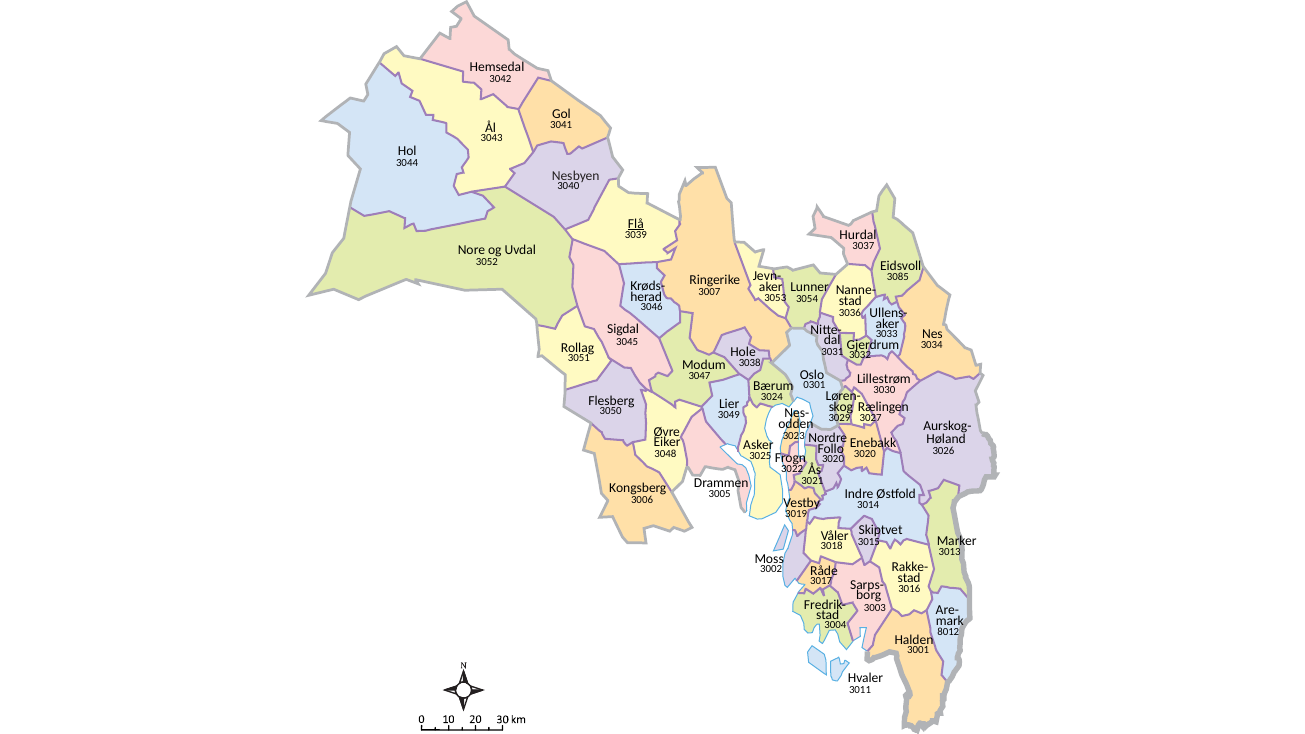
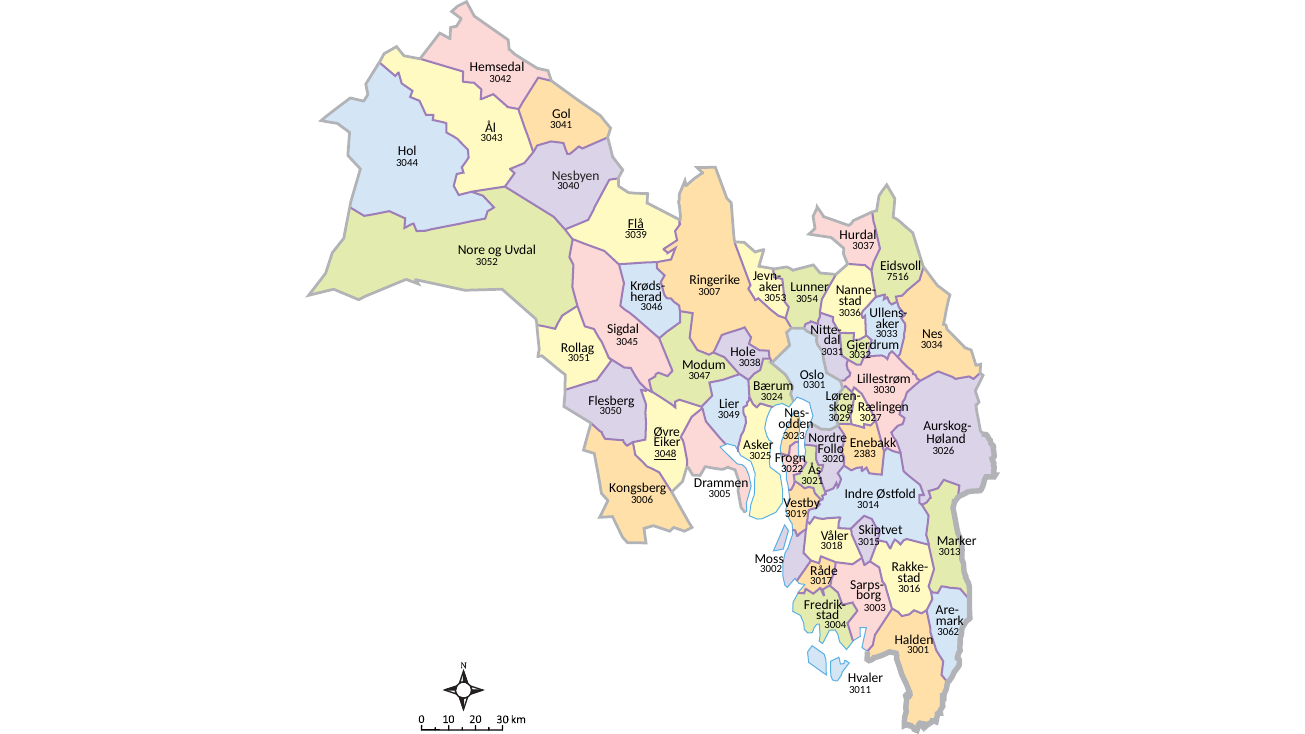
3085: 3085 -> 7516
3048 underline: none -> present
3020 3020: 3020 -> 2383
8012: 8012 -> 3062
